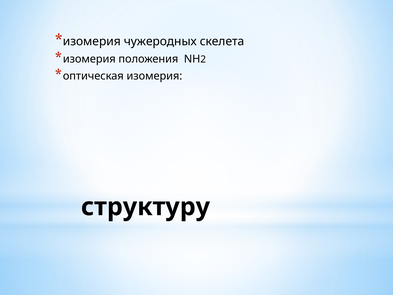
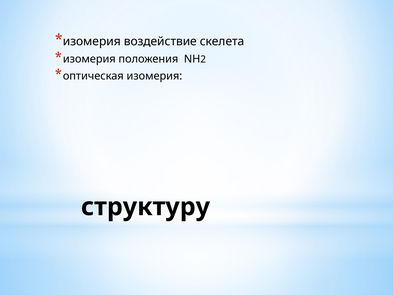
чужеродных: чужеродных -> воздействие
